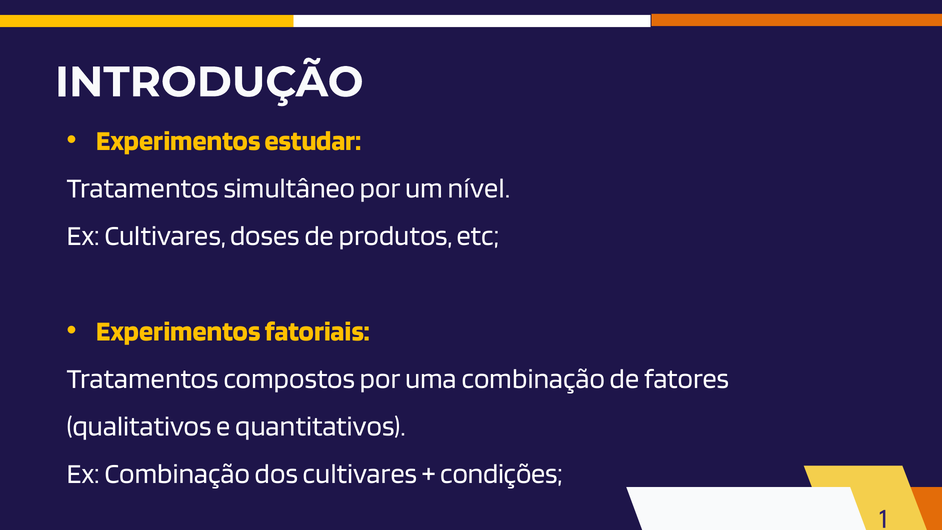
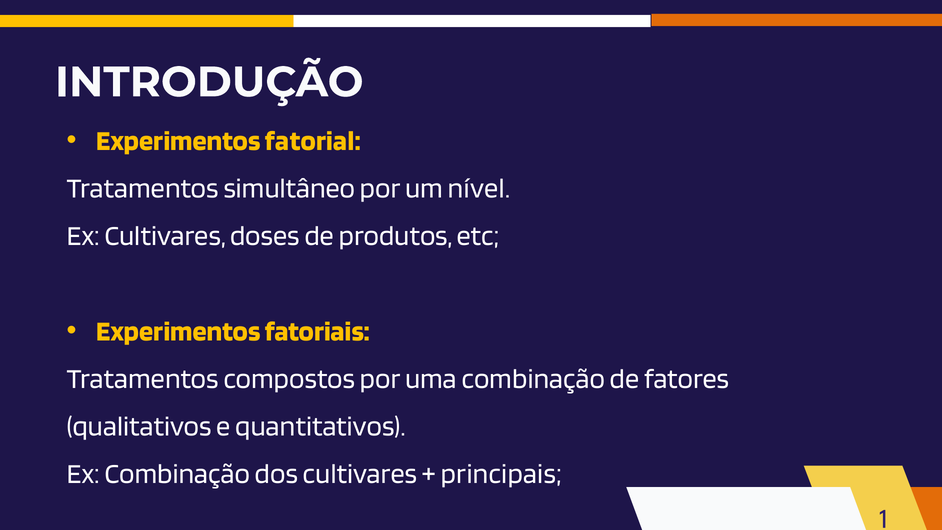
estudar: estudar -> fatorial
condições: condições -> principais
